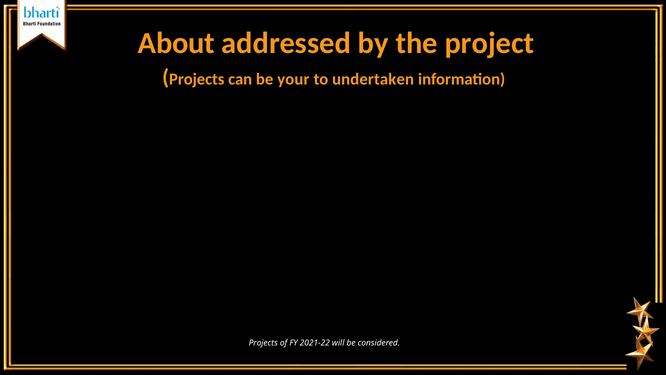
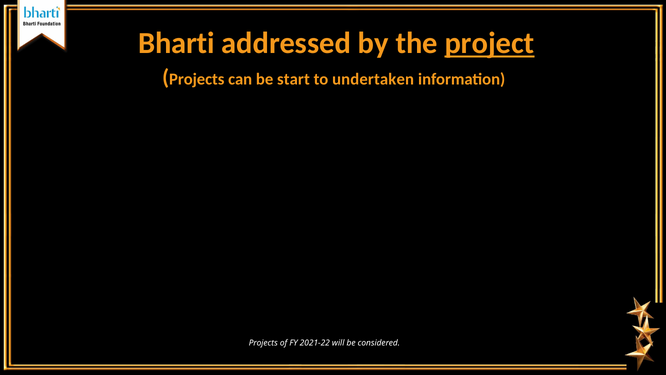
About: About -> Bharti
project underline: none -> present
your: your -> start
